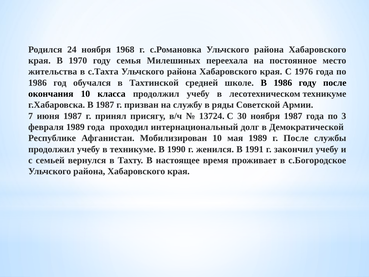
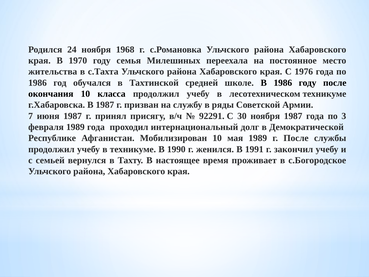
13724: 13724 -> 92291
